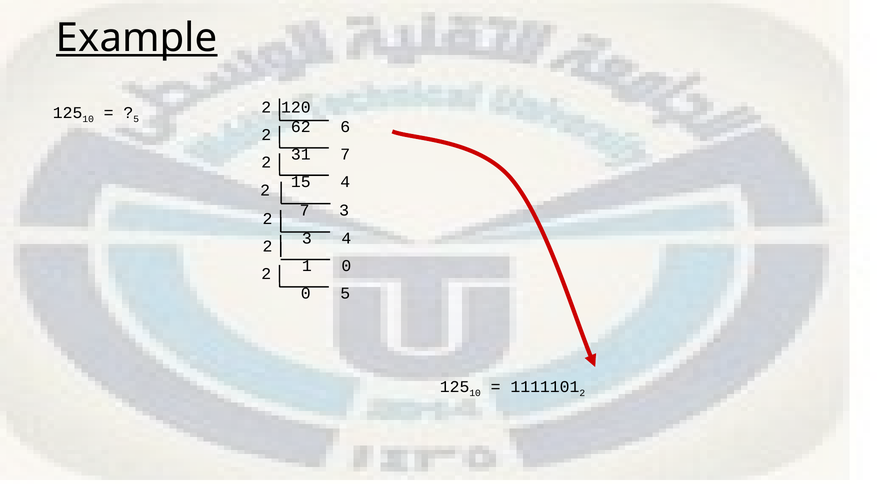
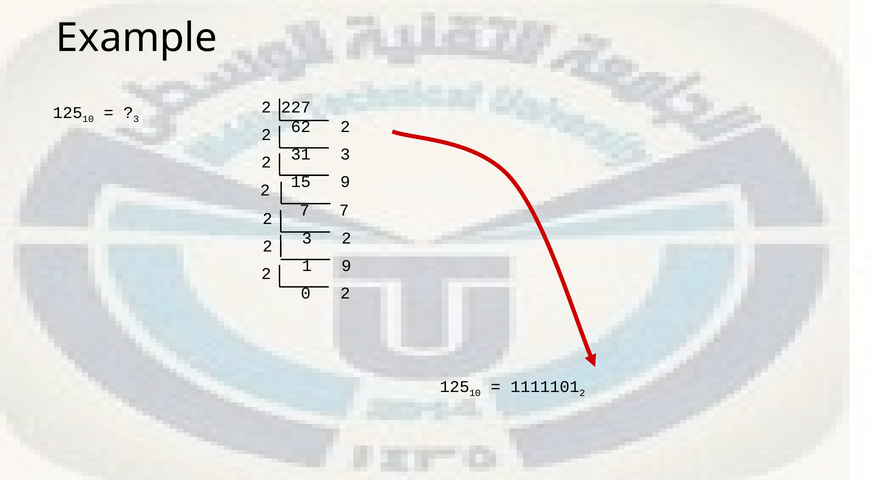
Example underline: present -> none
120: 120 -> 227
5 at (136, 119): 5 -> 3
62 6: 6 -> 2
31 7: 7 -> 3
15 4: 4 -> 9
7 3: 3 -> 7
4 at (346, 239): 4 -> 2
1 0: 0 -> 9
0 5: 5 -> 2
